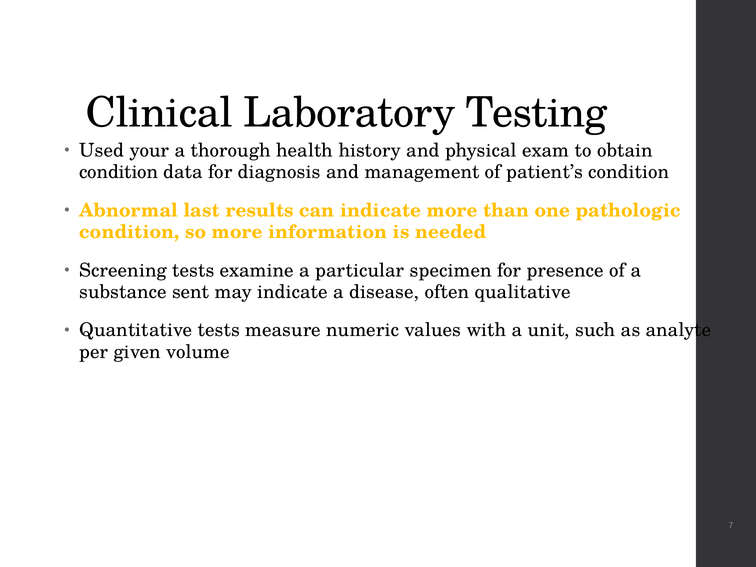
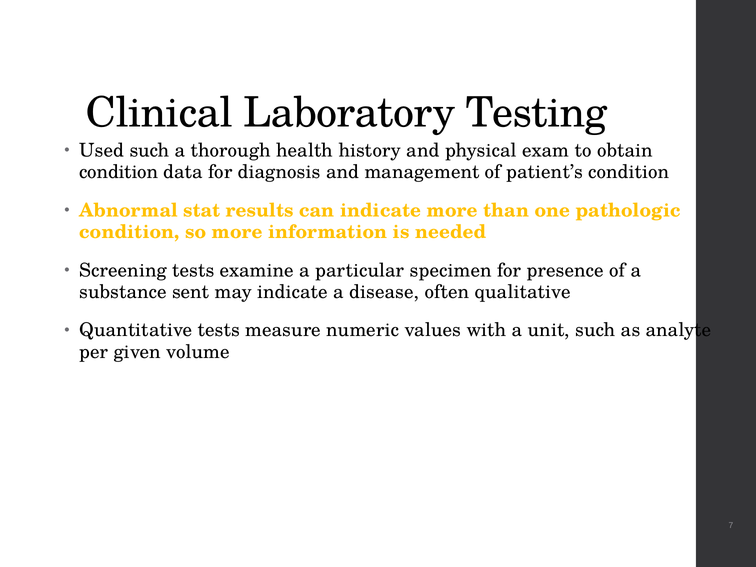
Used your: your -> such
last: last -> stat
